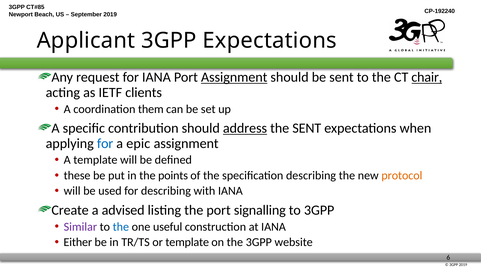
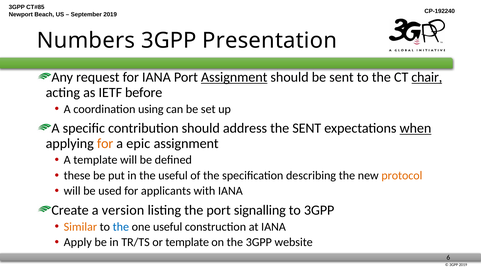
Applicant: Applicant -> Numbers
3GPP Expectations: Expectations -> Presentation
clients: clients -> before
them: them -> using
address underline: present -> none
when underline: none -> present
for at (105, 143) colour: blue -> orange
the points: points -> useful
for describing: describing -> applicants
advised: advised -> version
Similar colour: purple -> orange
Either: Either -> Apply
